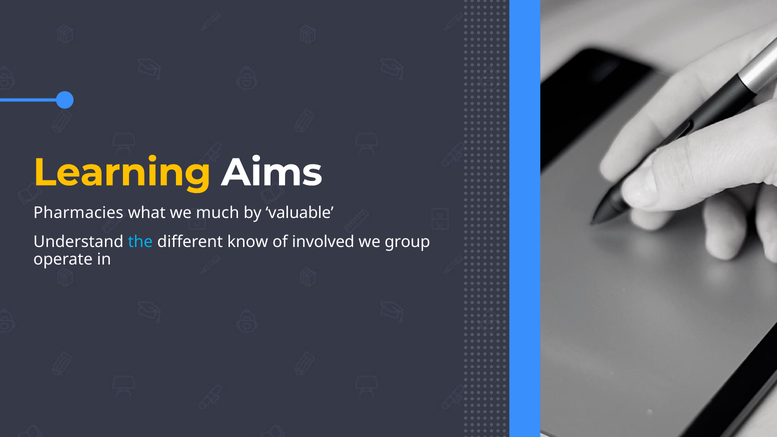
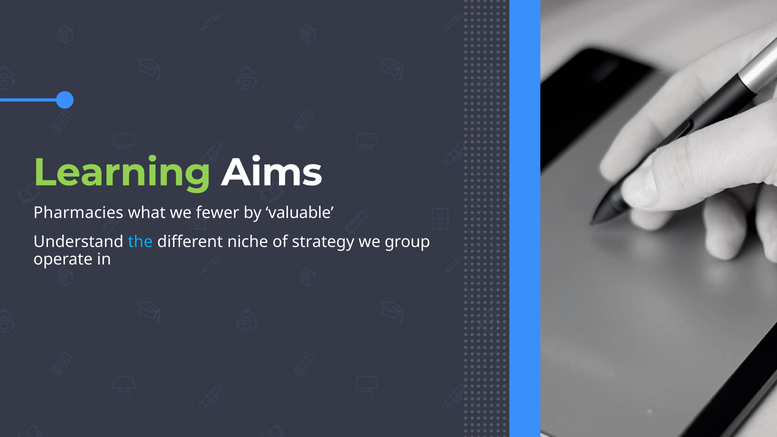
Learning colour: yellow -> light green
much: much -> fewer
know: know -> niche
involved: involved -> strategy
